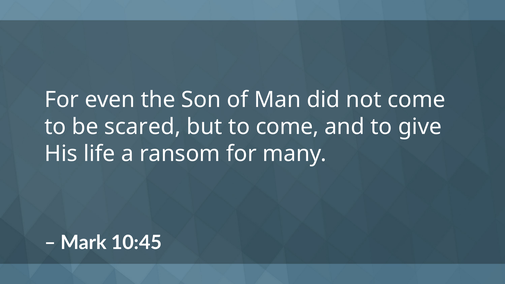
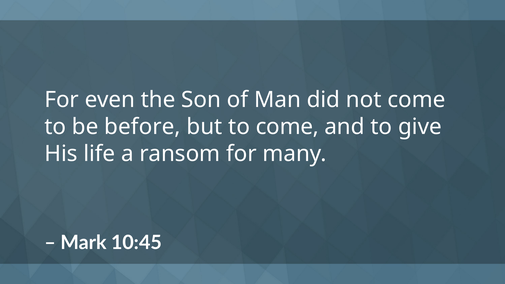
scared: scared -> before
